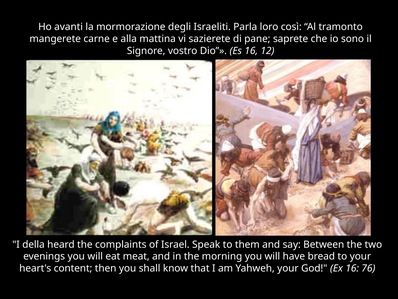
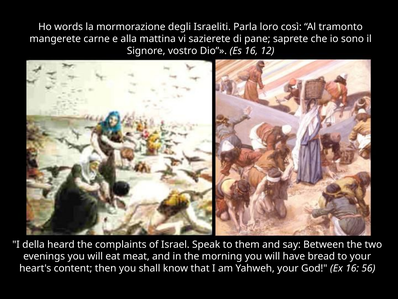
avanti: avanti -> words
76: 76 -> 56
